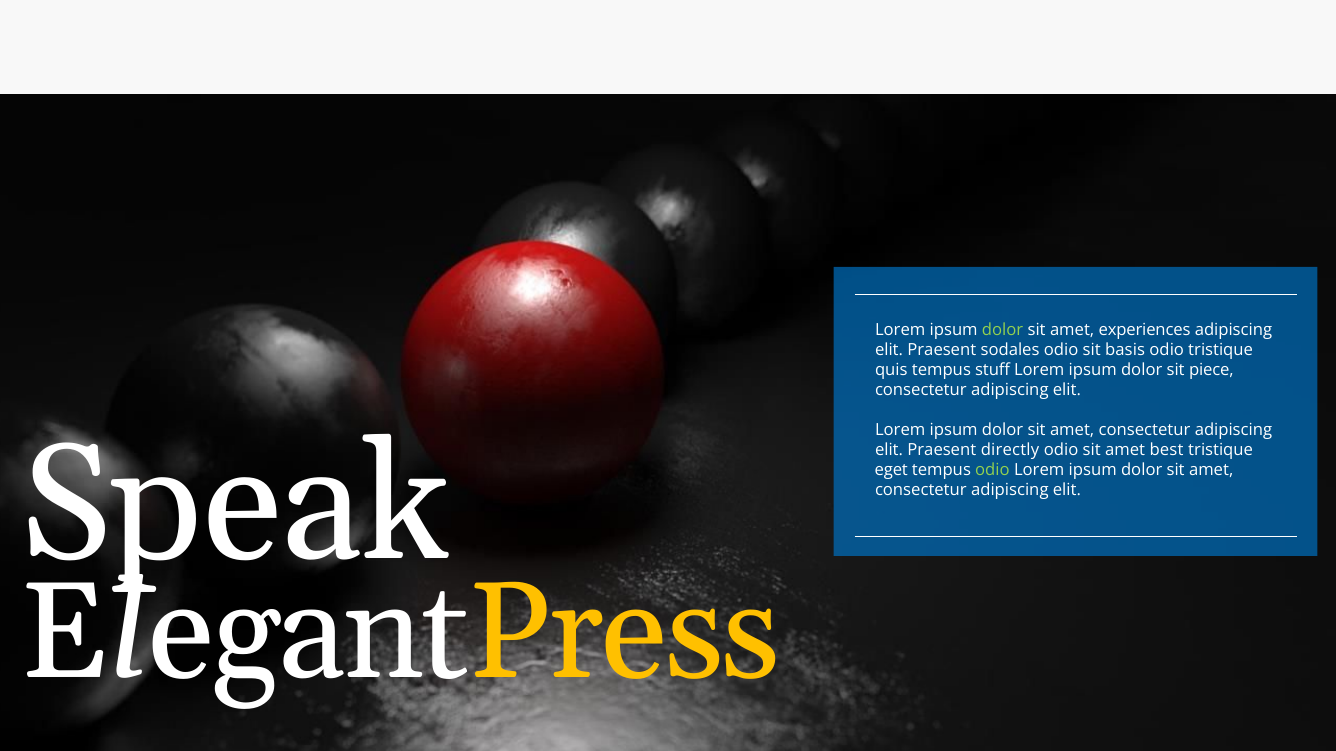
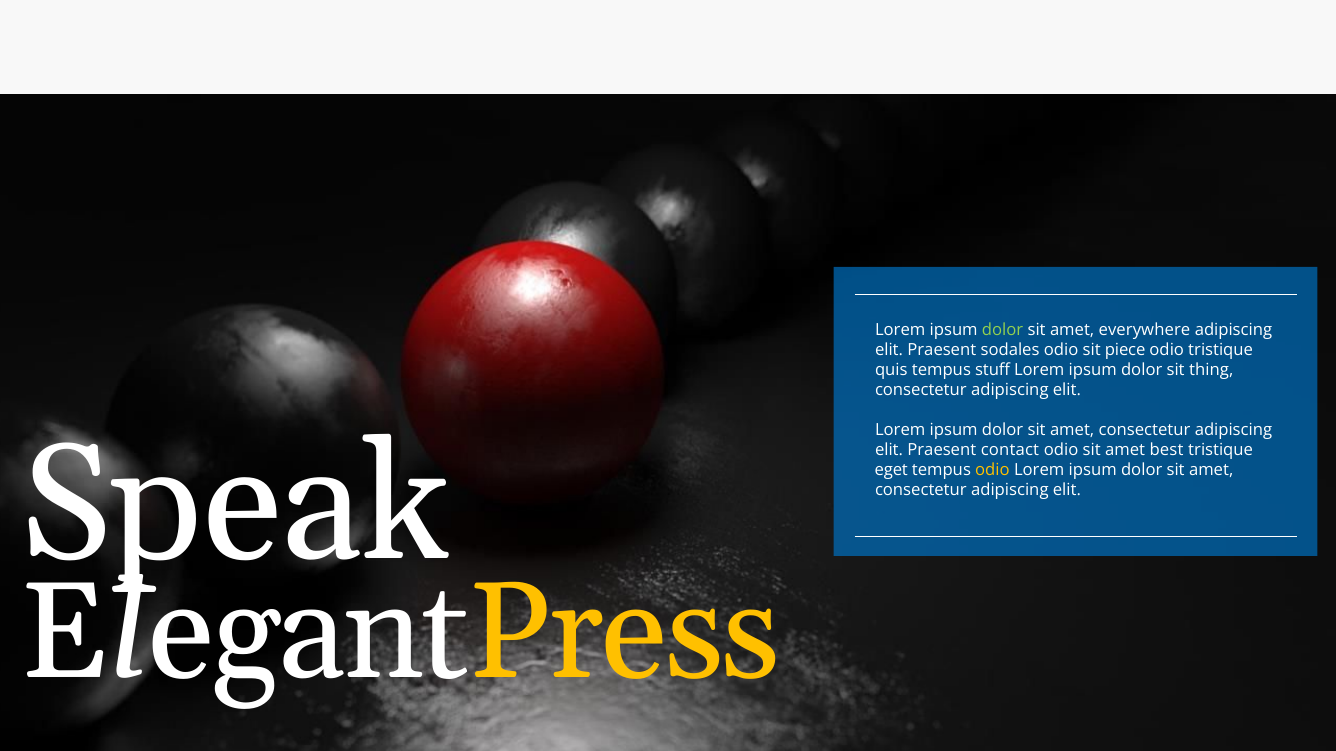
experiences: experiences -> everywhere
basis: basis -> piece
piece: piece -> thing
directly: directly -> contact
odio at (992, 470) colour: light green -> yellow
